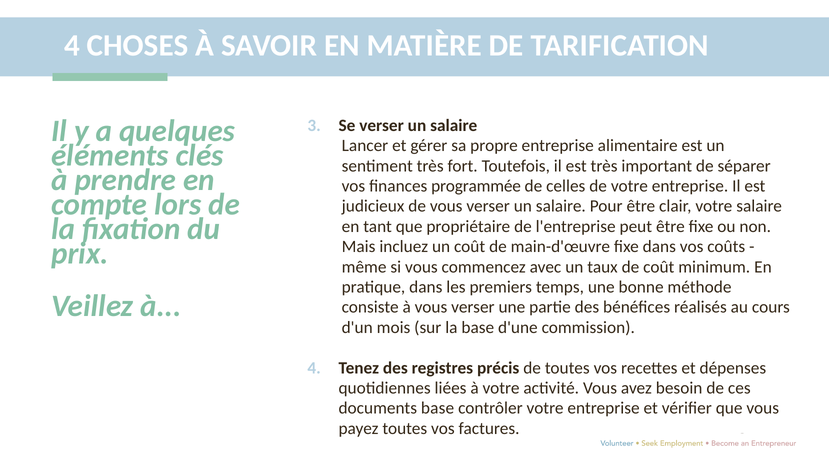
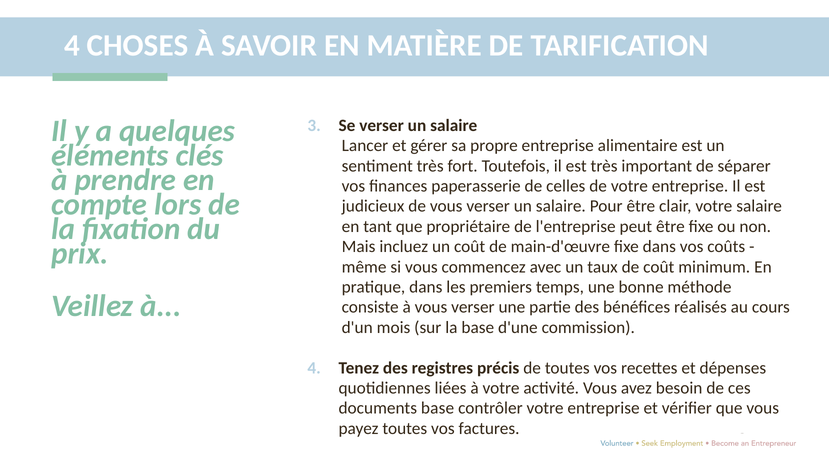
programmée: programmée -> paperasserie
